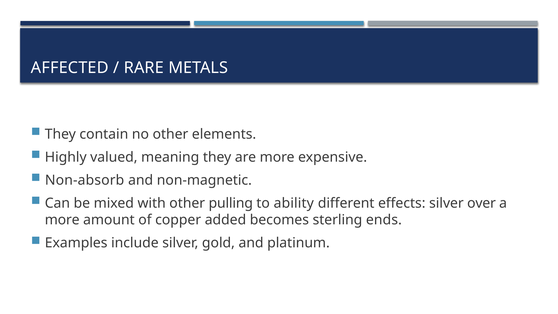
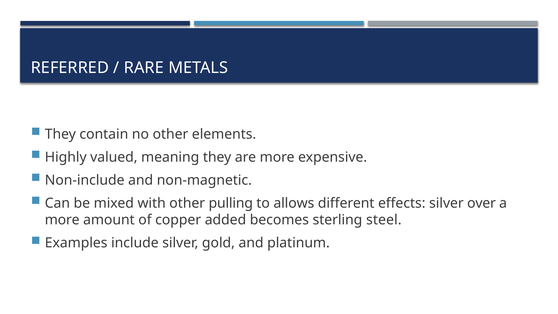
AFFECTED: AFFECTED -> REFERRED
Non-absorb: Non-absorb -> Non-include
ability: ability -> allows
ends: ends -> steel
